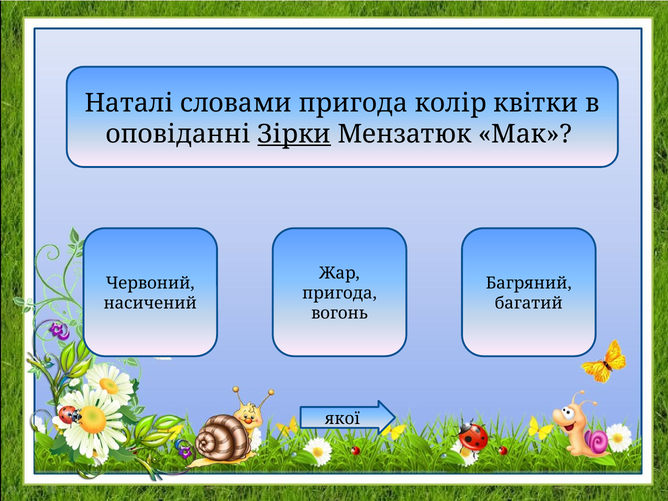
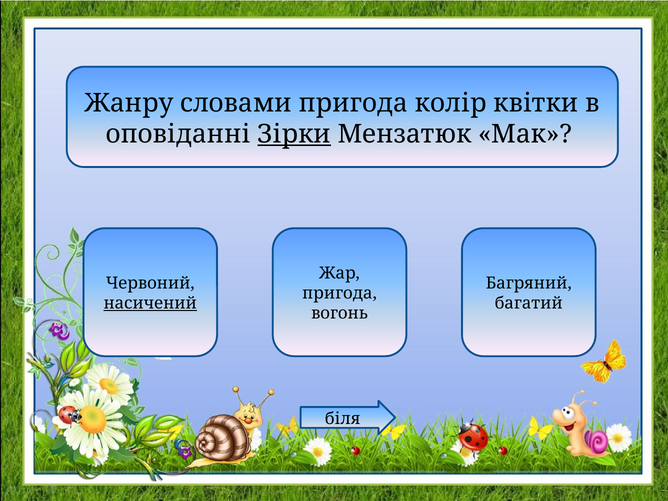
Наталі: Наталі -> Жанру
насичений underline: none -> present
якої: якої -> біля
